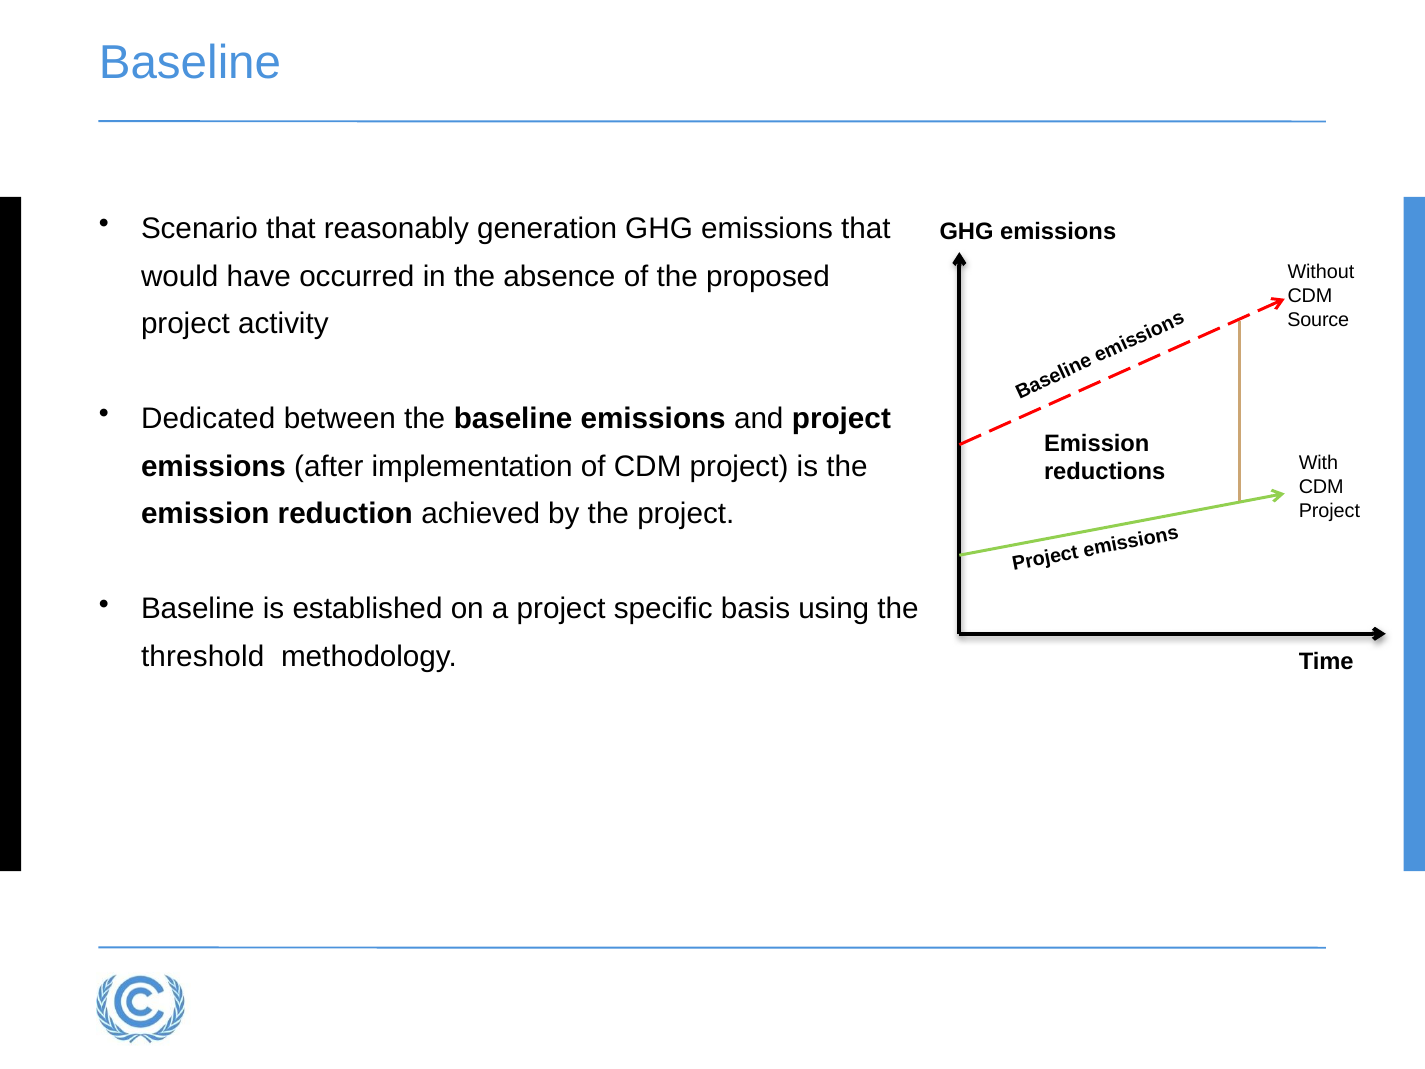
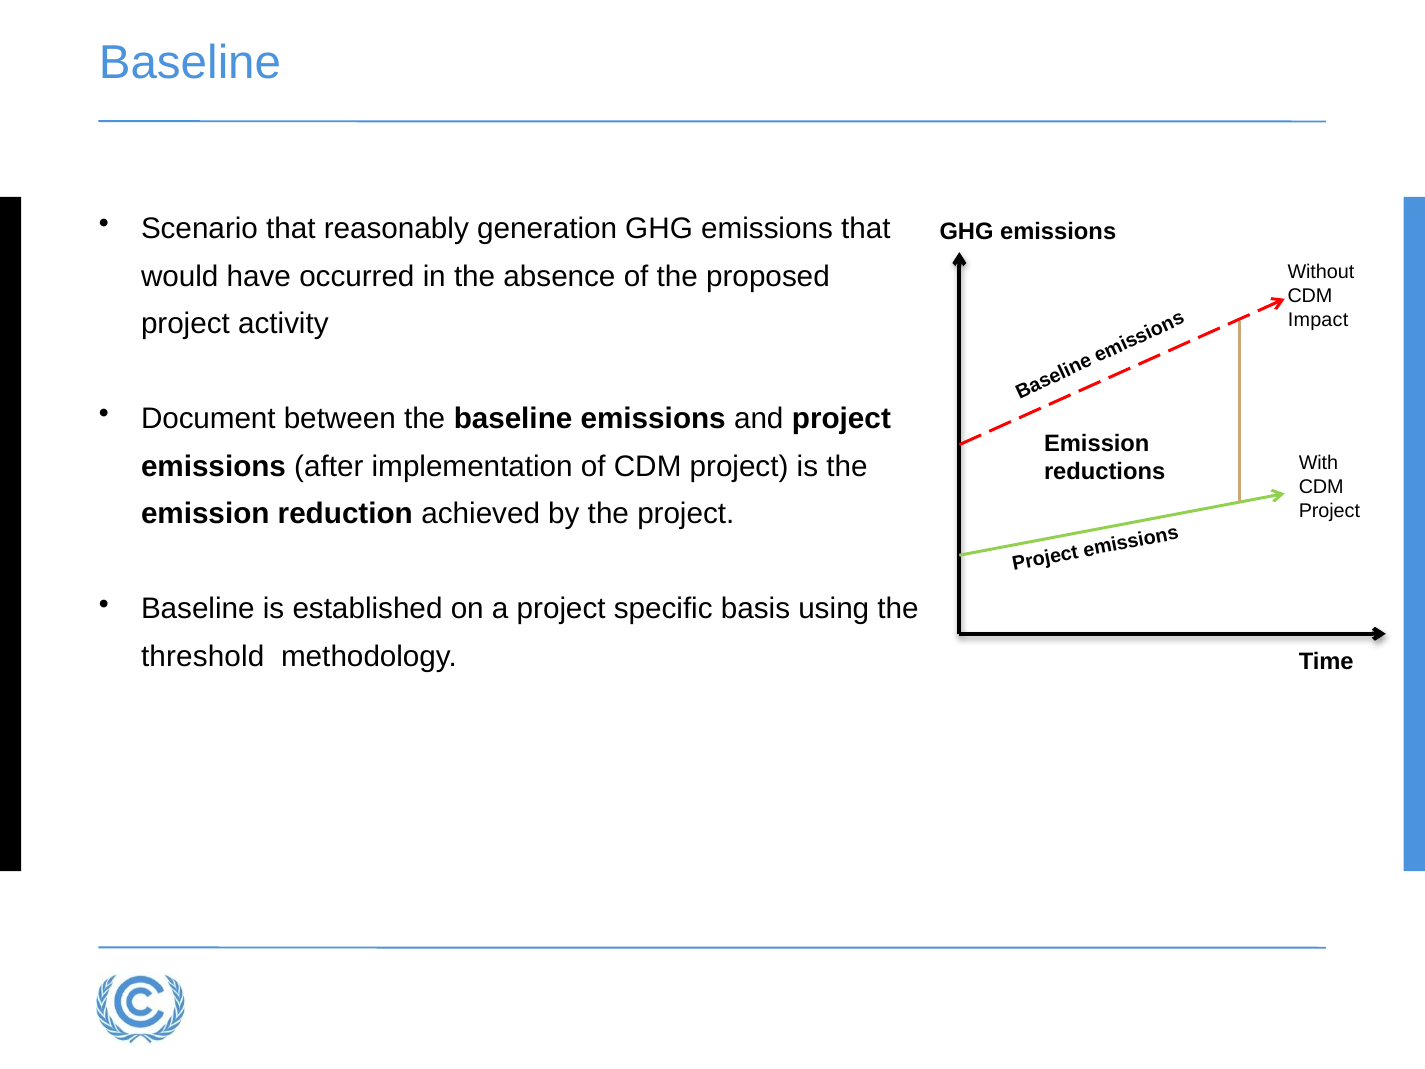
Source: Source -> Impact
Dedicated: Dedicated -> Document
